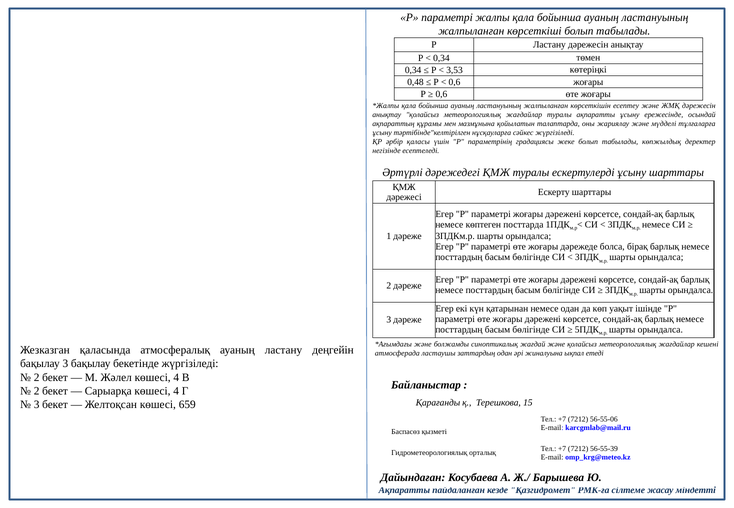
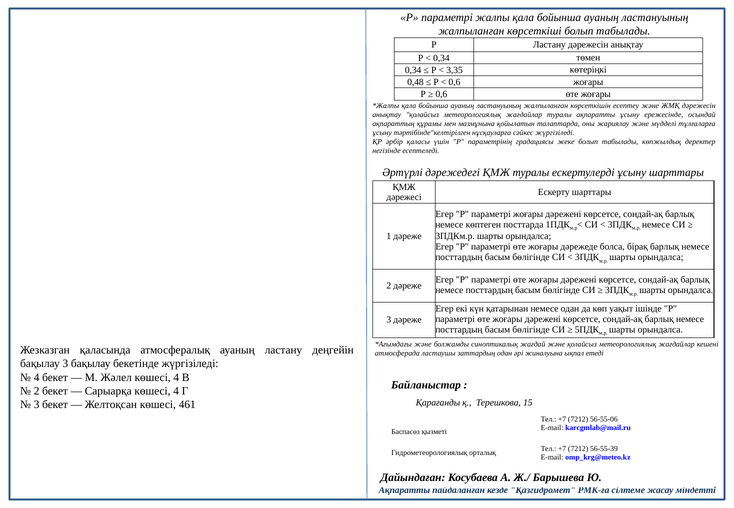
3,53: 3,53 -> 3,35
2 at (37, 377): 2 -> 4
659: 659 -> 461
